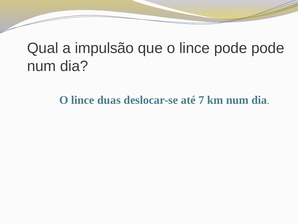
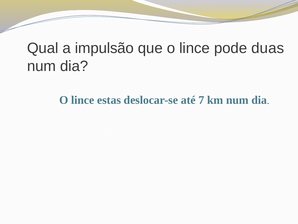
pode pode: pode -> duas
duas: duas -> estas
